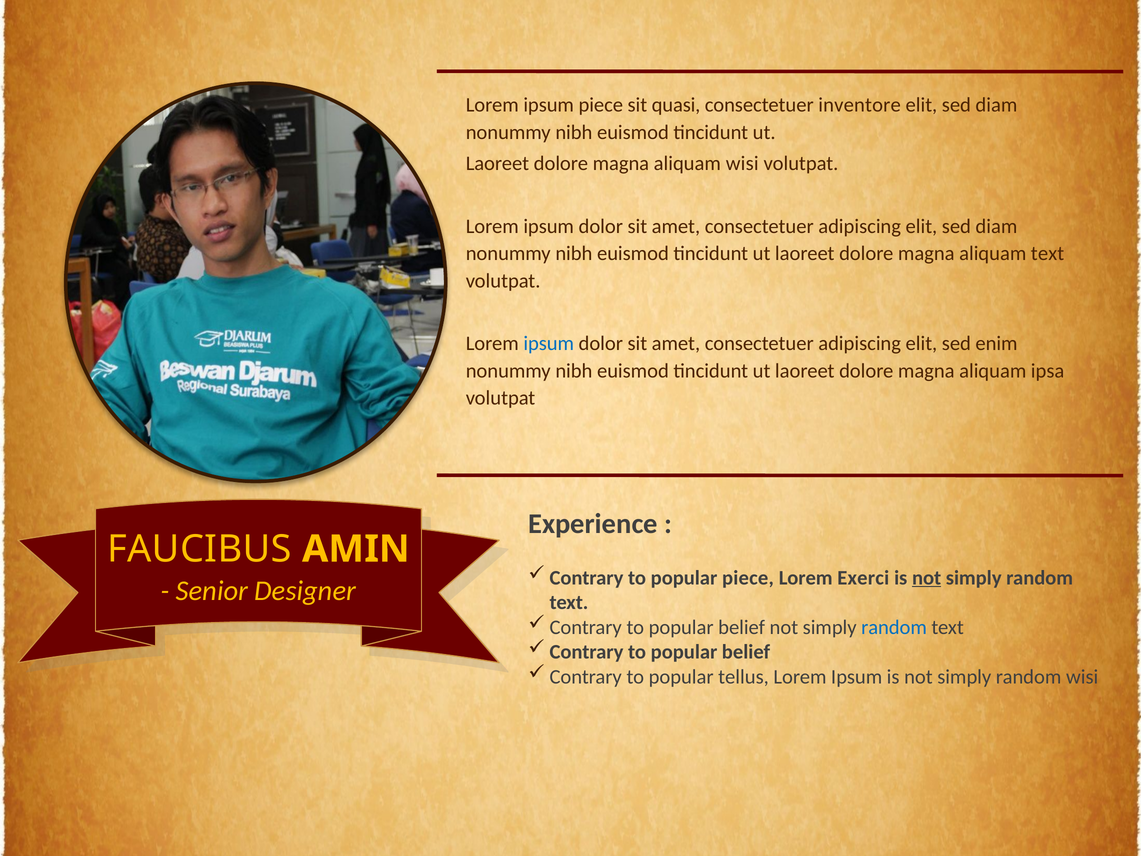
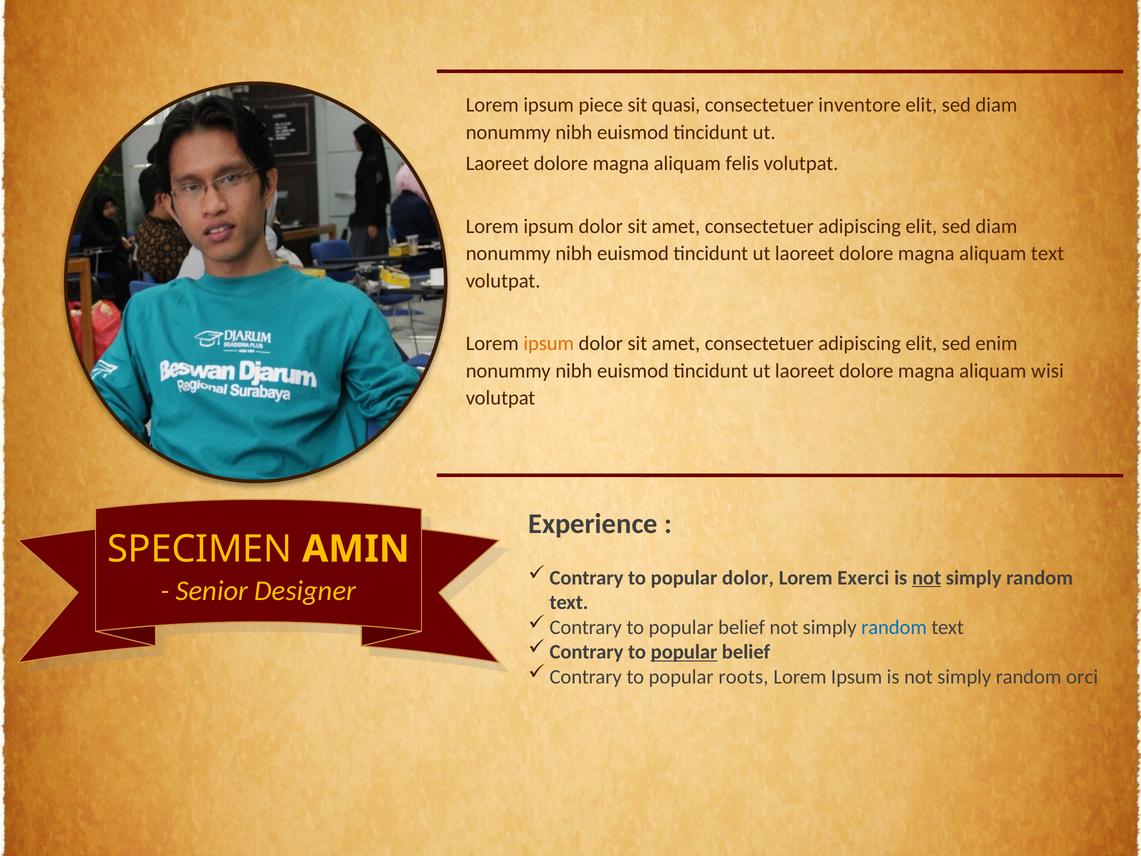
aliquam wisi: wisi -> felis
ipsum at (549, 343) colour: blue -> orange
ipsa: ipsa -> wisi
FAUCIBUS: FAUCIBUS -> SPECIMEN
popular piece: piece -> dolor
popular at (684, 652) underline: none -> present
tellus: tellus -> roots
random wisi: wisi -> orci
